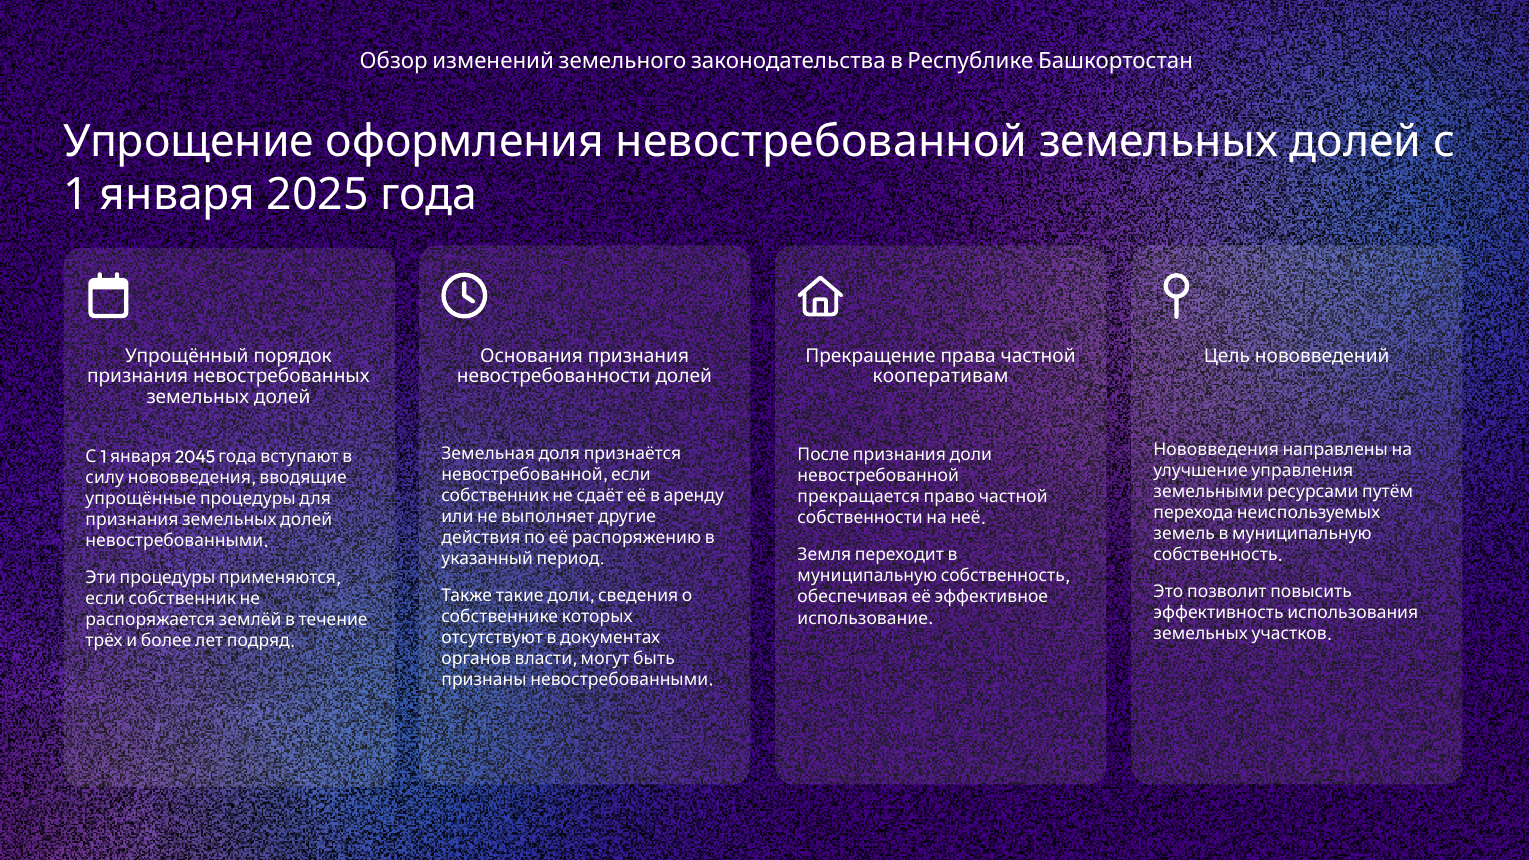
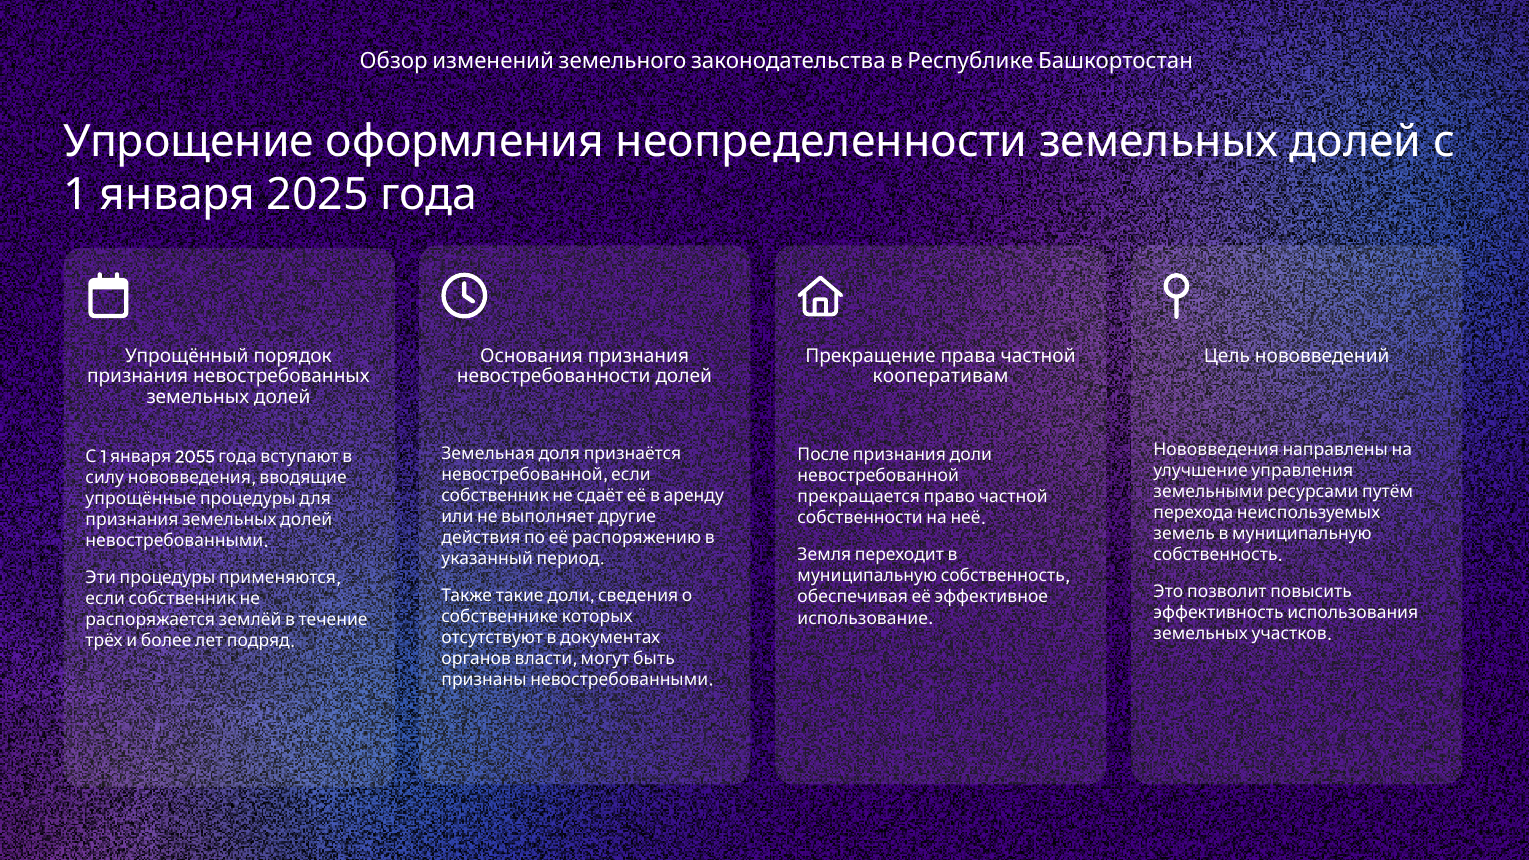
оформления невостребованной: невостребованной -> неопределенности
2045: 2045 -> 2055
